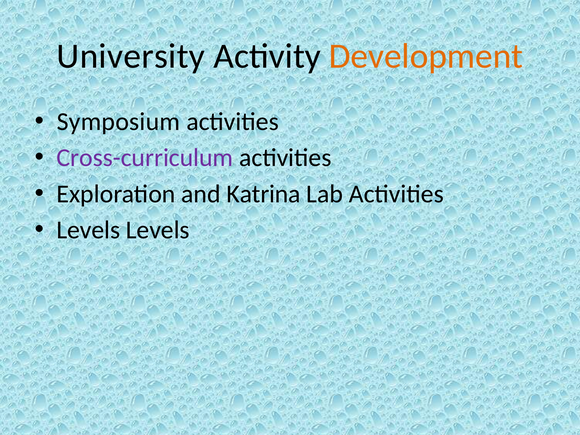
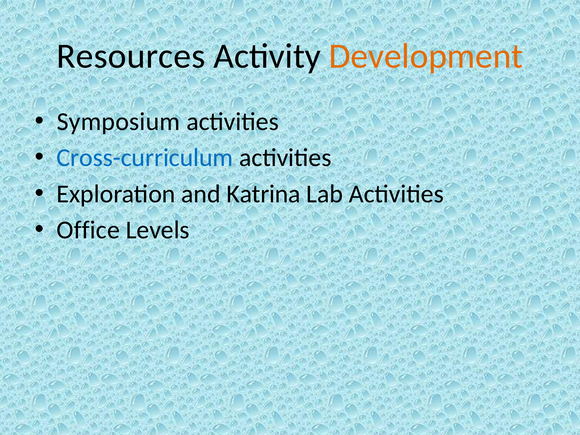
University: University -> Resources
Cross-curriculum colour: purple -> blue
Levels at (88, 230): Levels -> Office
